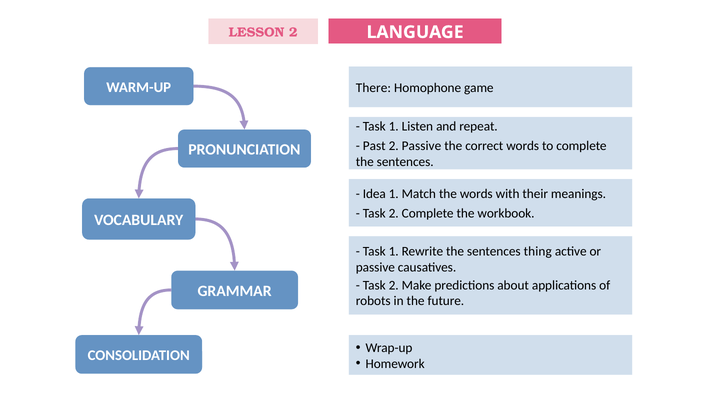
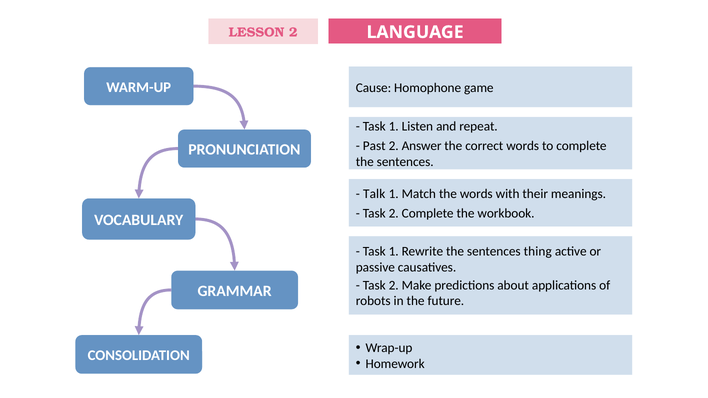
There: There -> Cause
2 Passive: Passive -> Answer
Idea: Idea -> Talk
